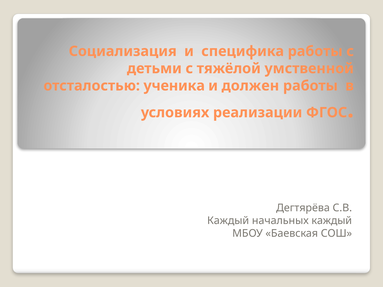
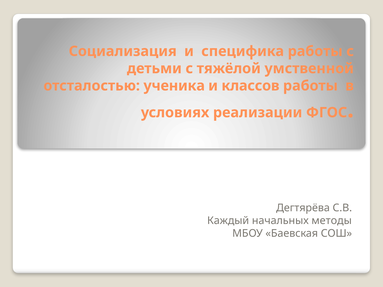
должен: должен -> классов
начальных каждый: каждый -> методы
